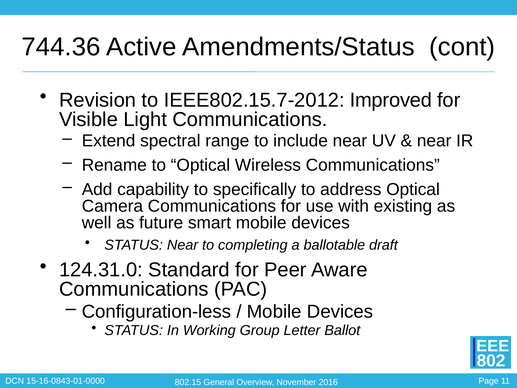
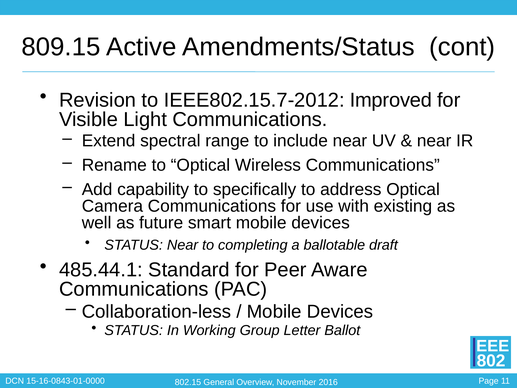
744.36: 744.36 -> 809.15
124.31.0: 124.31.0 -> 485.44.1
Configuration-less: Configuration-less -> Collaboration-less
